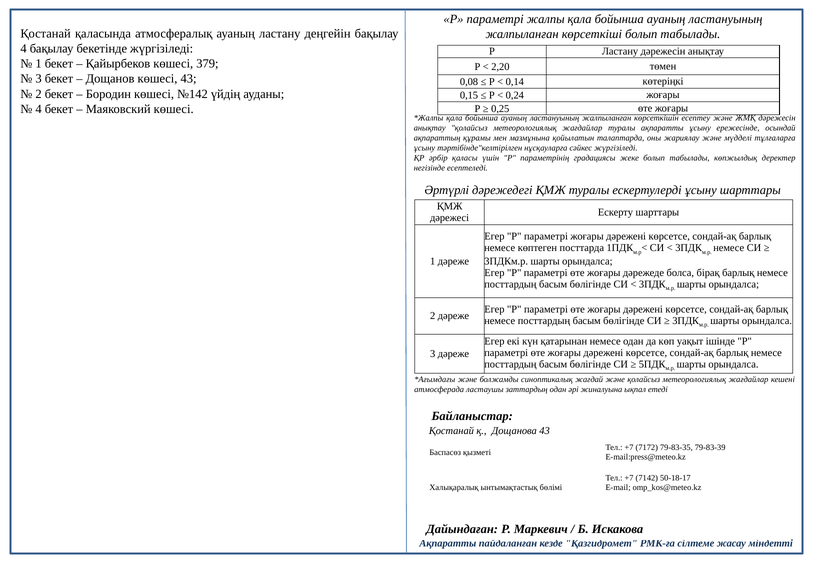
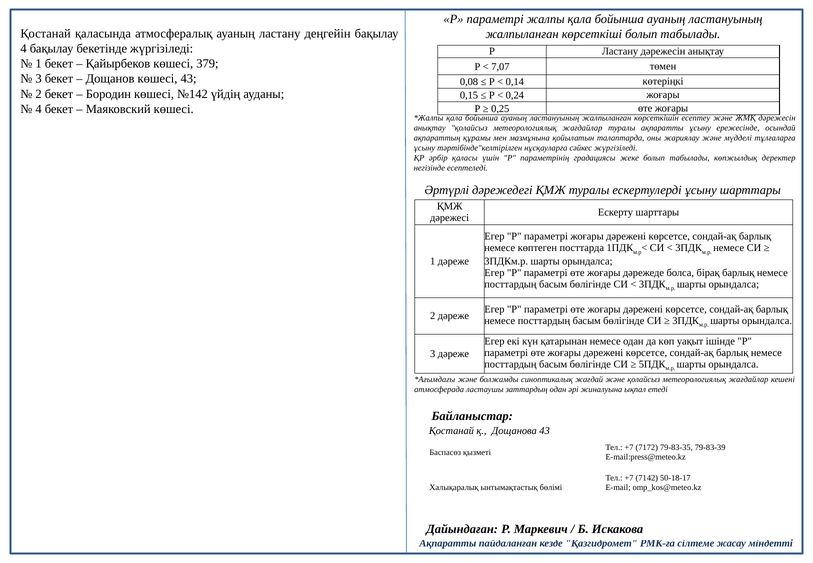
2,20: 2,20 -> 7,07
